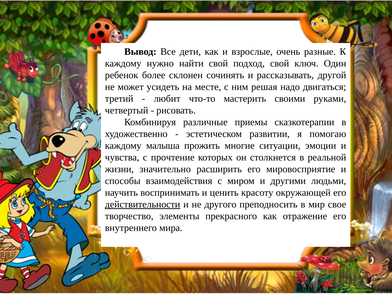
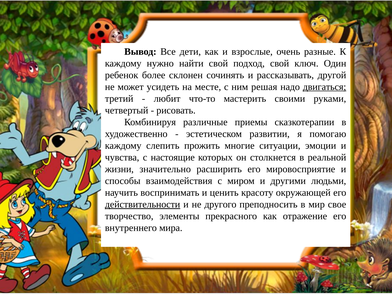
двигаться underline: none -> present
малыша: малыша -> слепить
прочтение: прочтение -> настоящие
